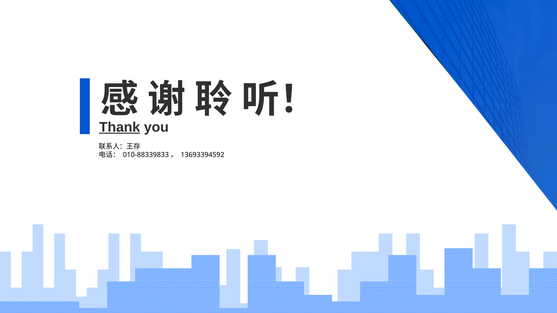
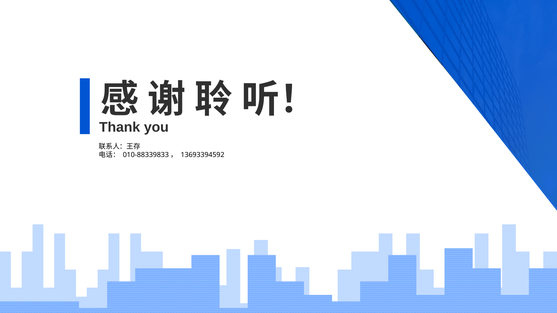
Thank underline: present -> none
